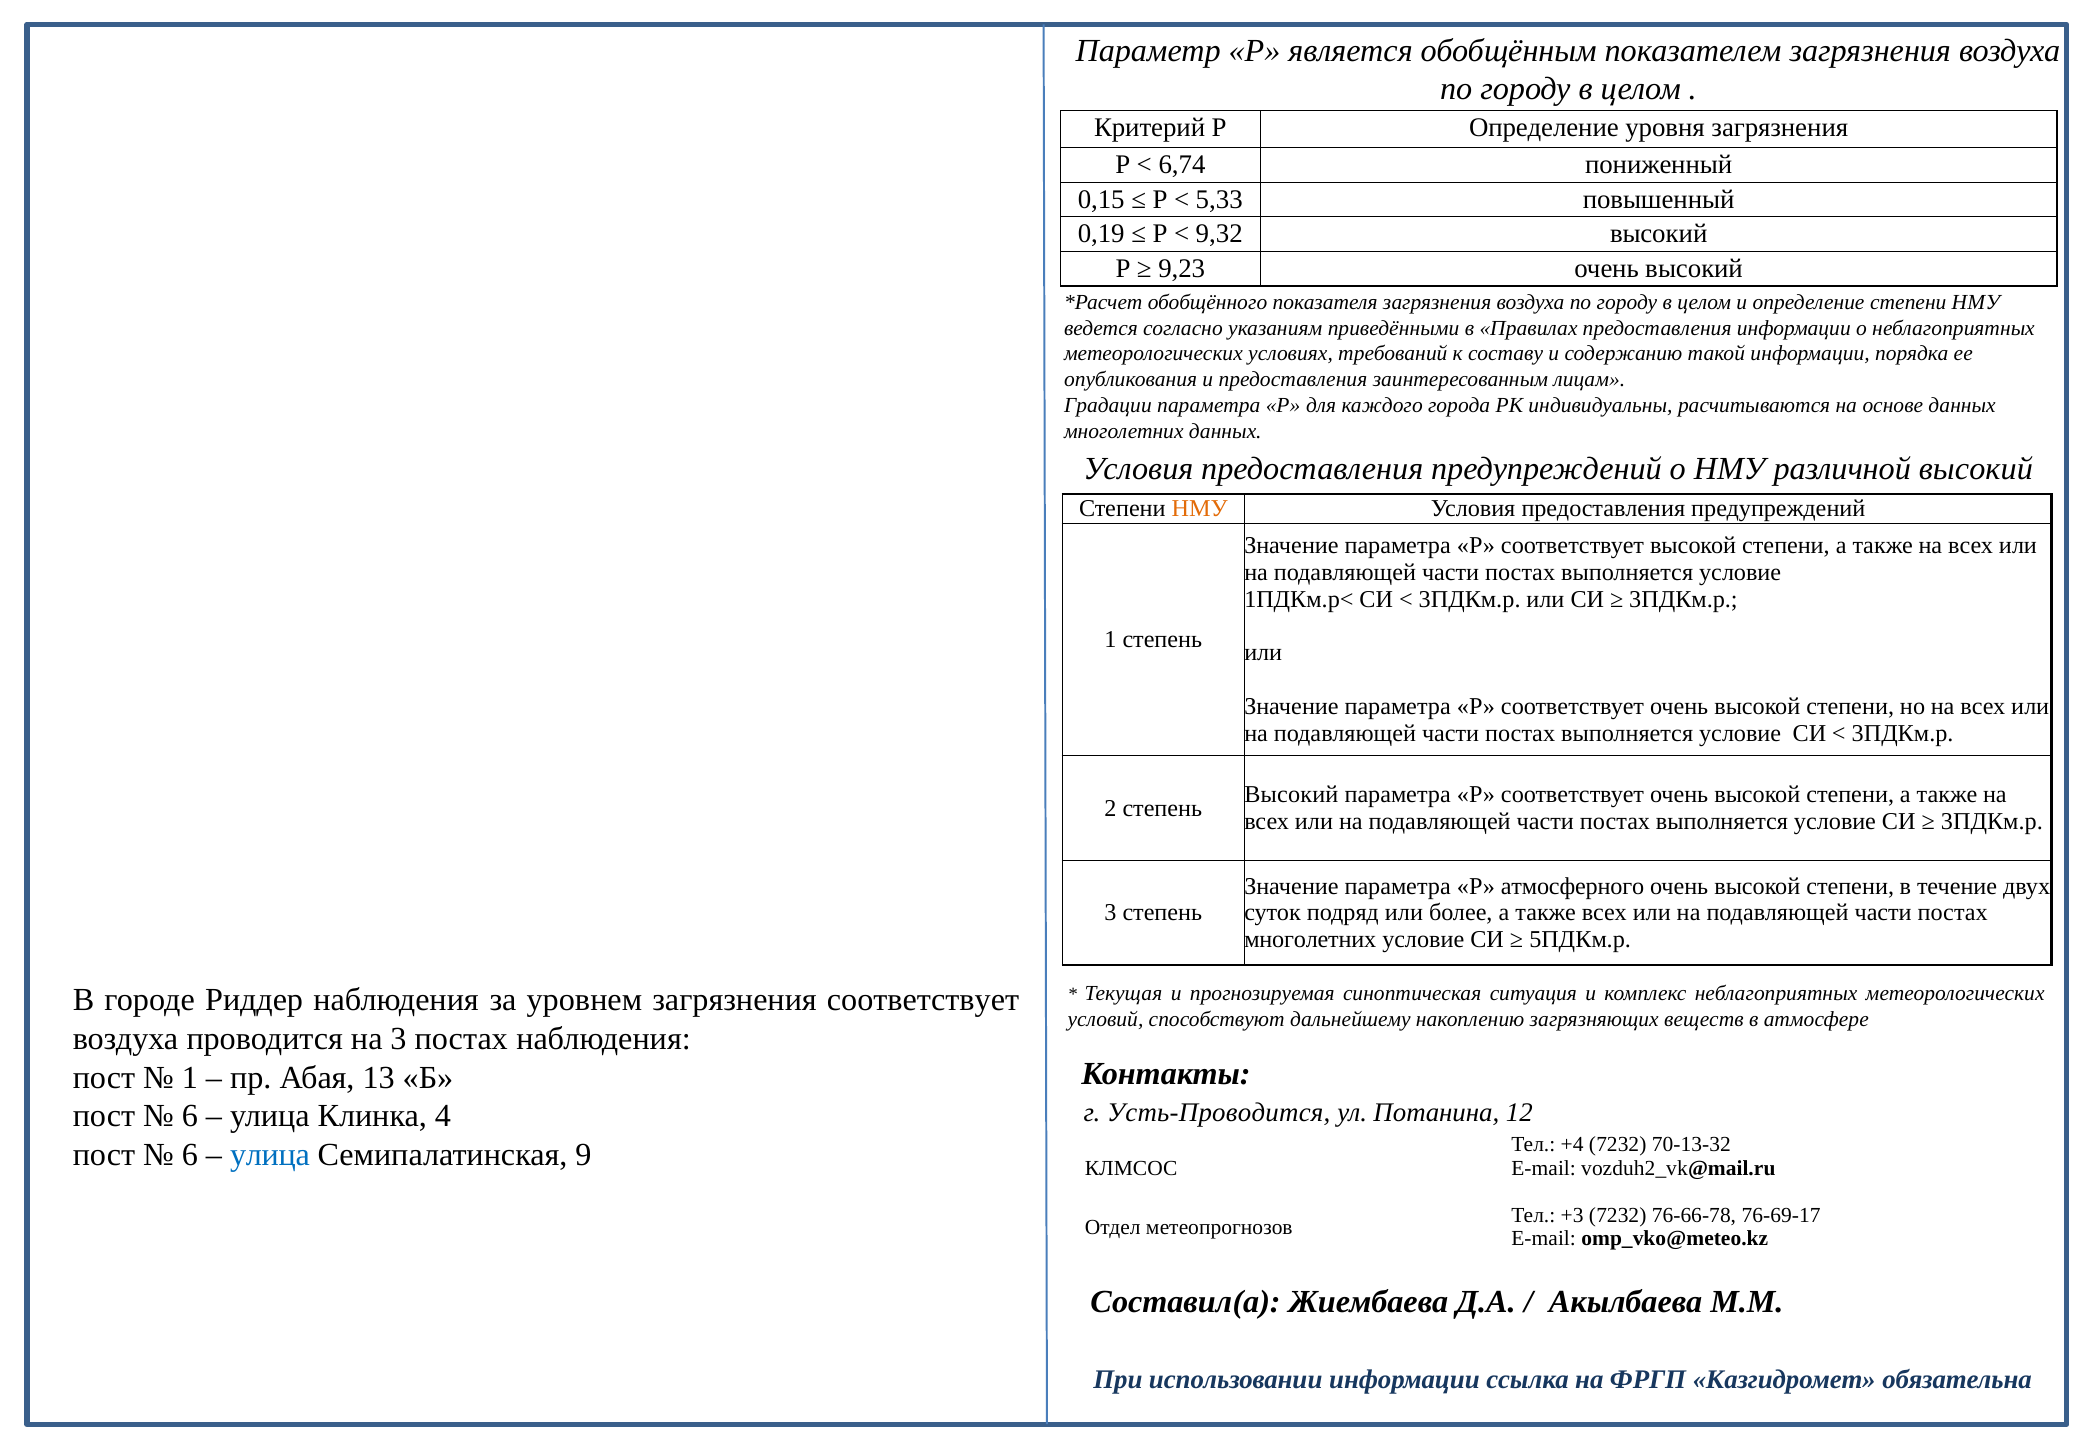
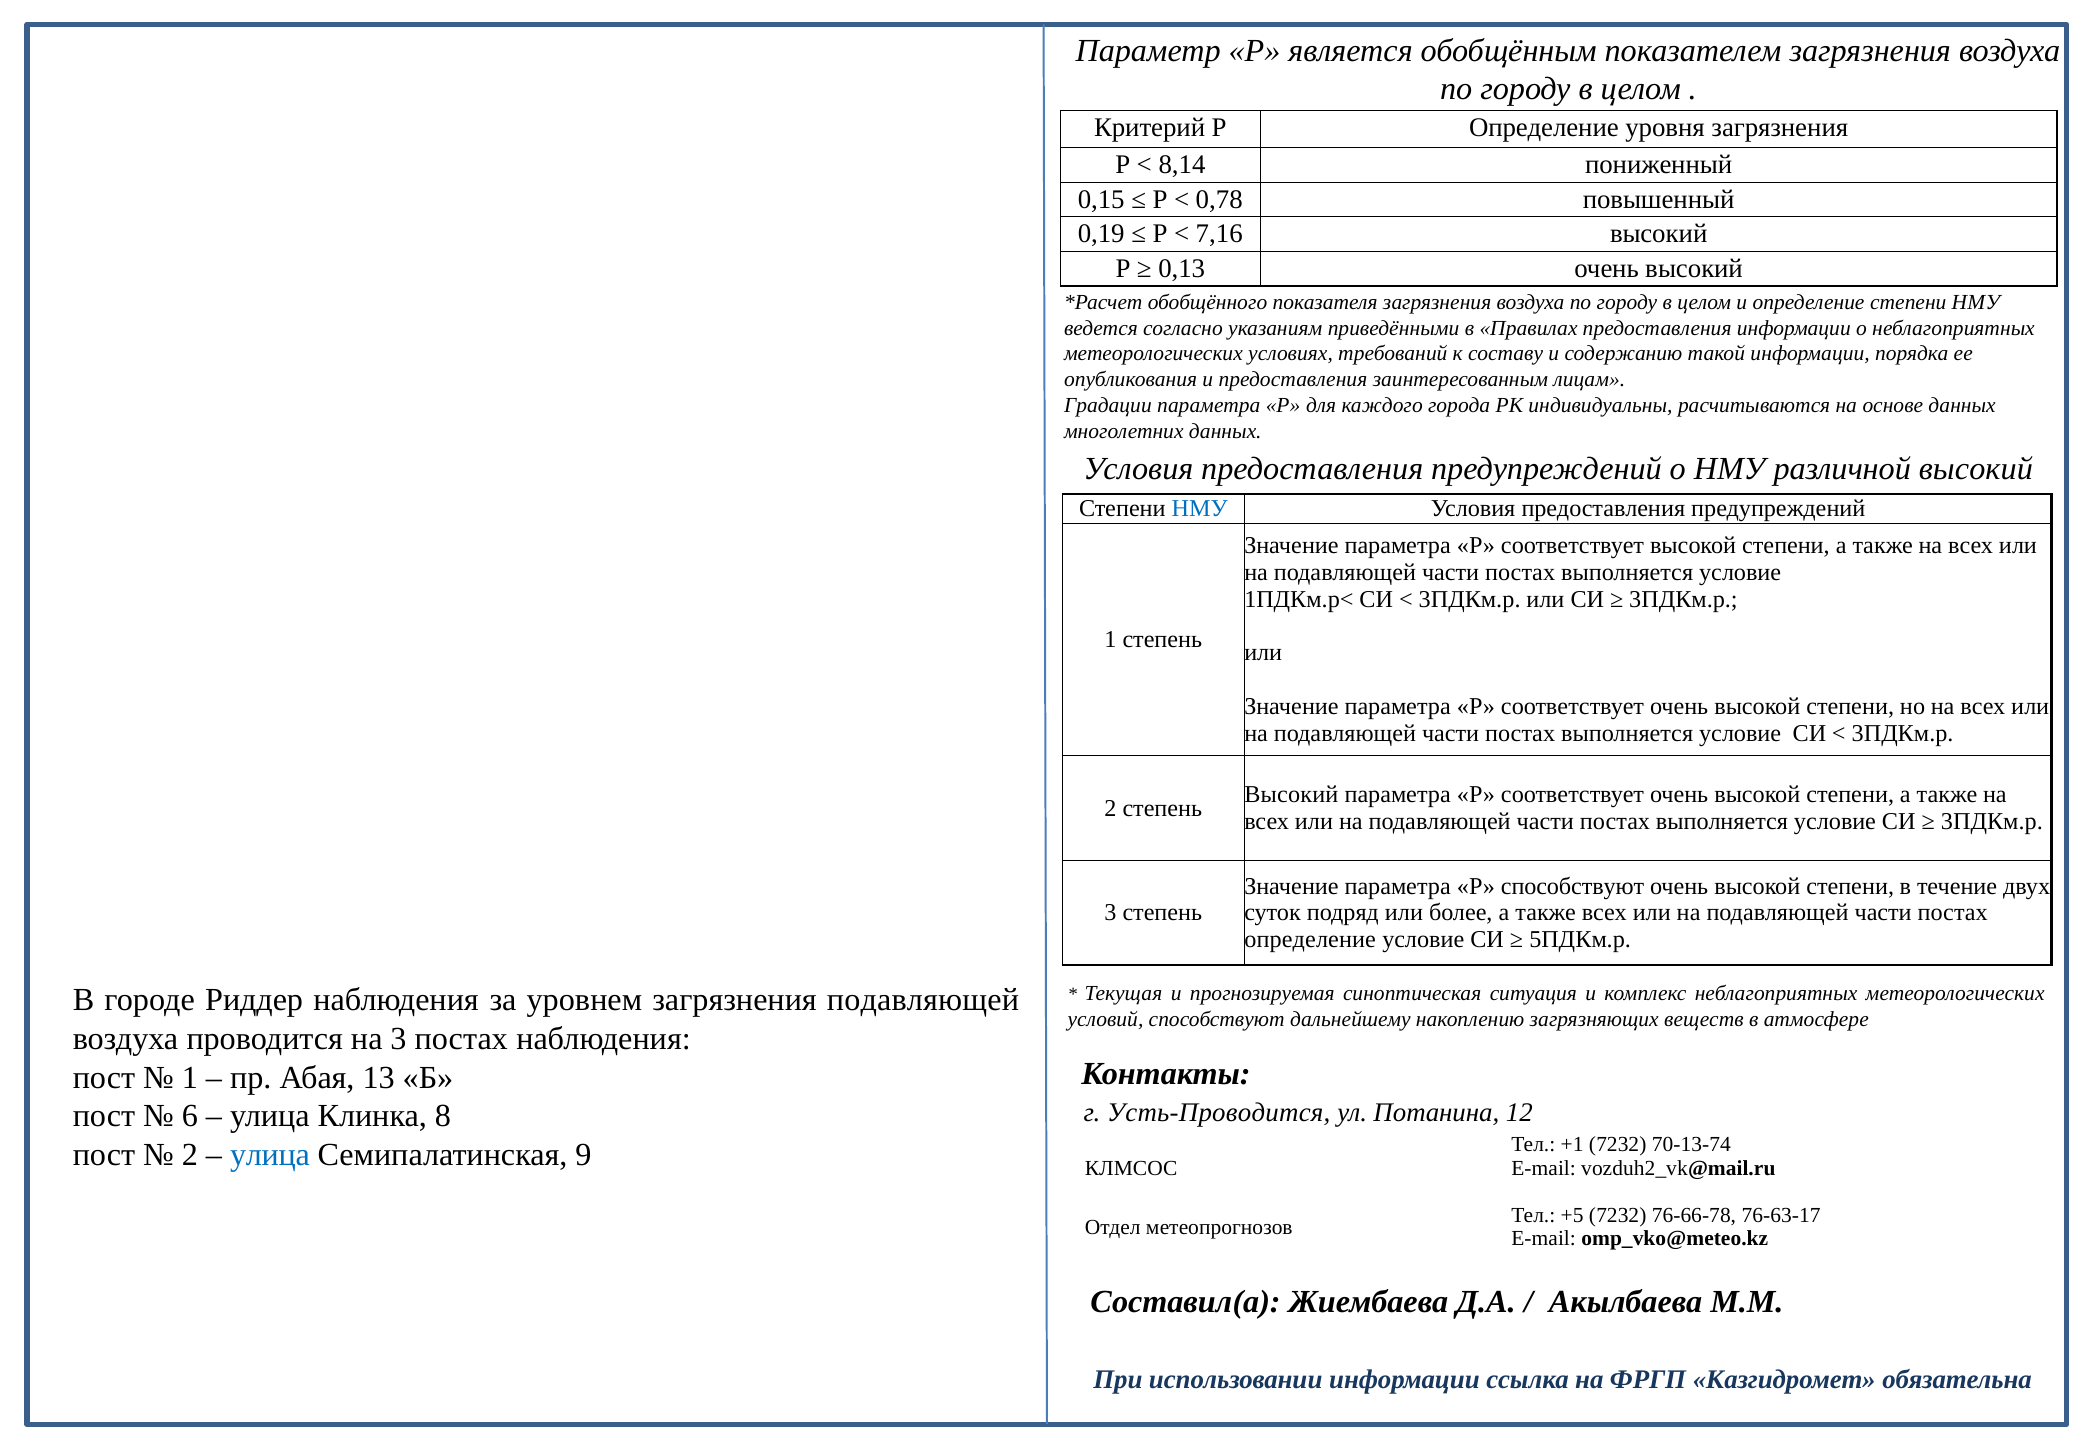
6,74: 6,74 -> 8,14
5,33: 5,33 -> 0,78
9,32: 9,32 -> 7,16
9,23: 9,23 -> 0,13
НМУ at (1200, 509) colour: orange -> blue
Р атмосферного: атмосферного -> способствуют
многолетних at (1310, 940): многолетних -> определение
загрязнения соответствует: соответствует -> подавляющей
4: 4 -> 8
+4: +4 -> +1
70-13-32: 70-13-32 -> 70-13-74
6 at (190, 1155): 6 -> 2
+3: +3 -> +5
76-69-17: 76-69-17 -> 76-63-17
